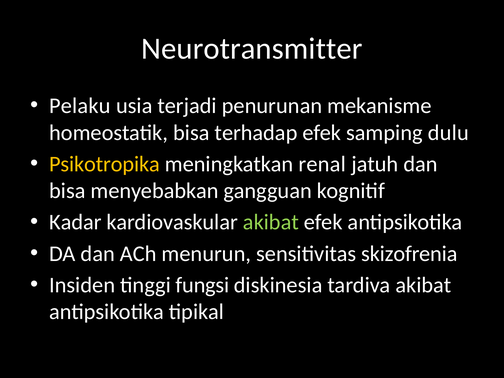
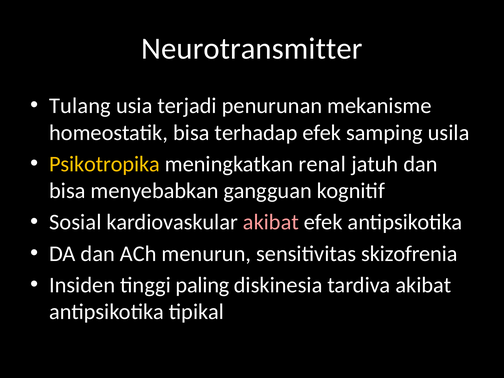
Pelaku: Pelaku -> Tulang
dulu: dulu -> usila
Kadar: Kadar -> Sosial
akibat at (271, 222) colour: light green -> pink
fungsi: fungsi -> paling
